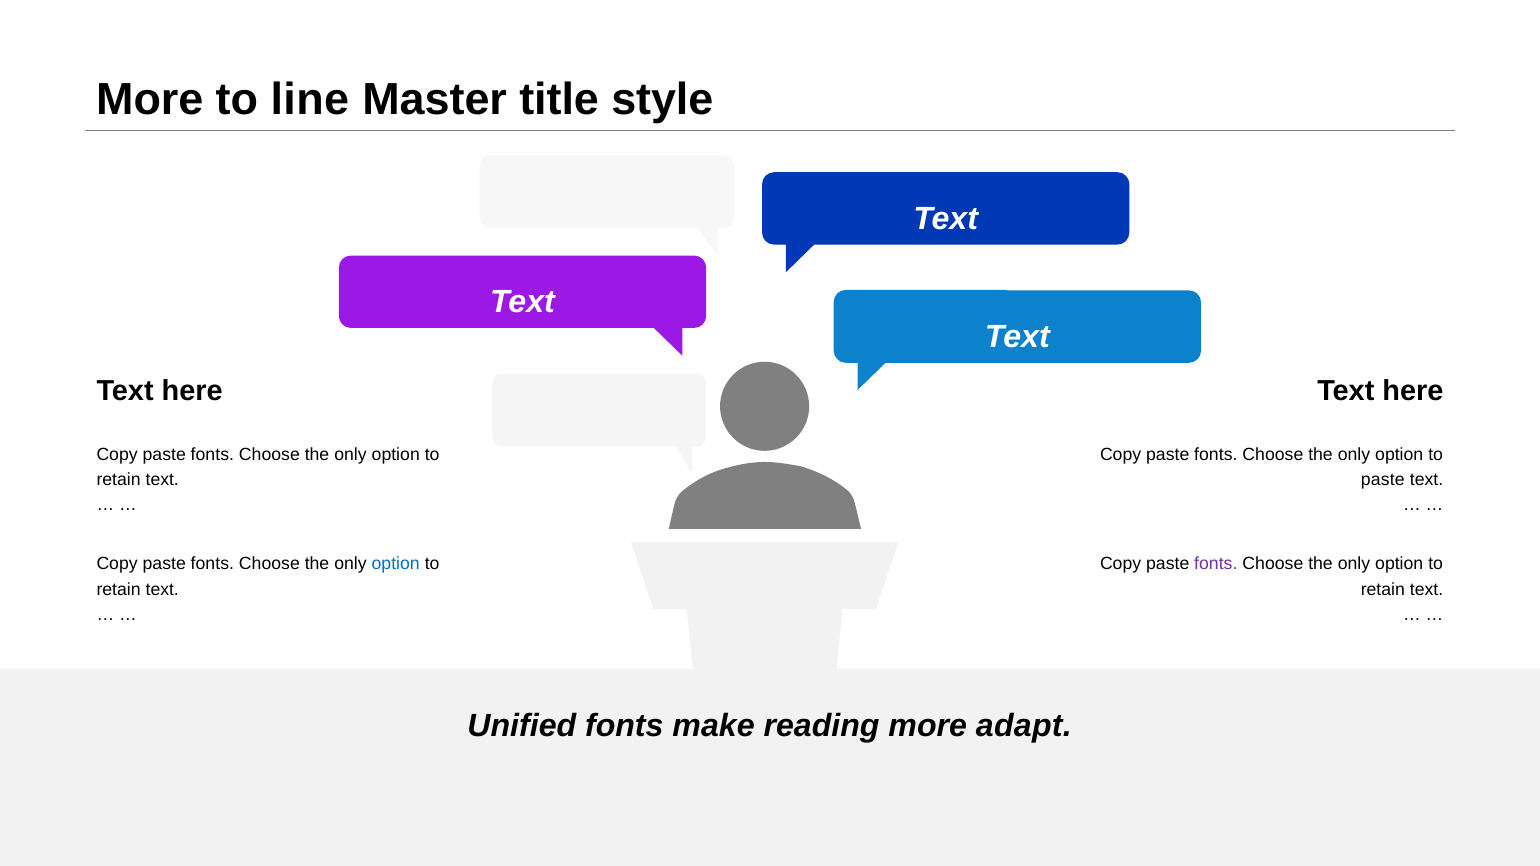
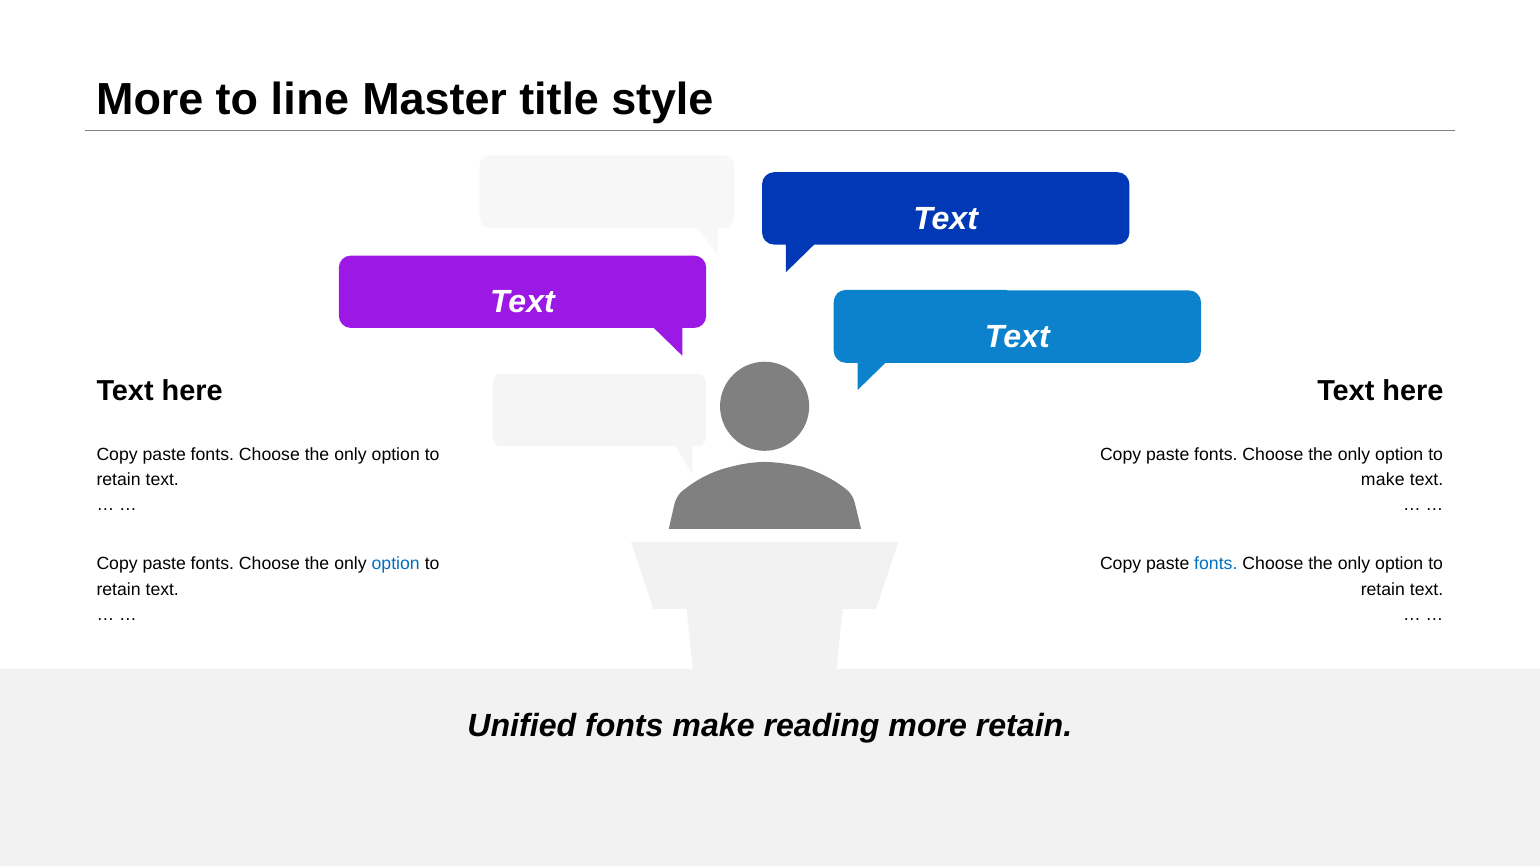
paste at (1383, 480): paste -> make
fonts at (1216, 564) colour: purple -> blue
more adapt: adapt -> retain
